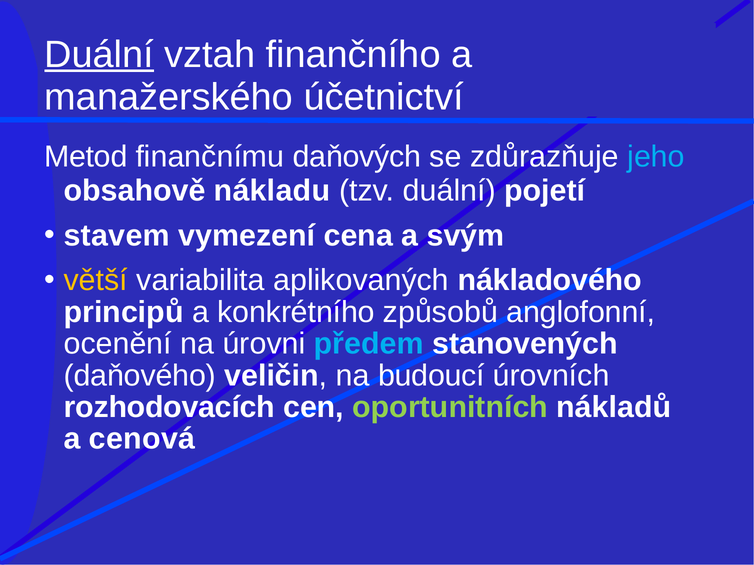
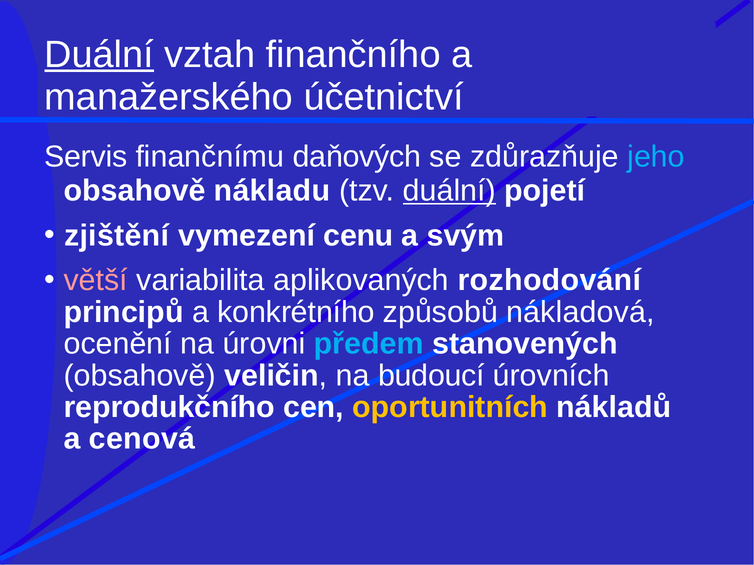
Metod: Metod -> Servis
duální at (449, 191) underline: none -> present
stavem: stavem -> zjištění
cena: cena -> cenu
větší colour: yellow -> pink
nákladového: nákladového -> rozhodování
anglofonní: anglofonní -> nákladová
daňového at (140, 376): daňového -> obsahově
rozhodovacích: rozhodovacích -> reprodukčního
oportunitních colour: light green -> yellow
